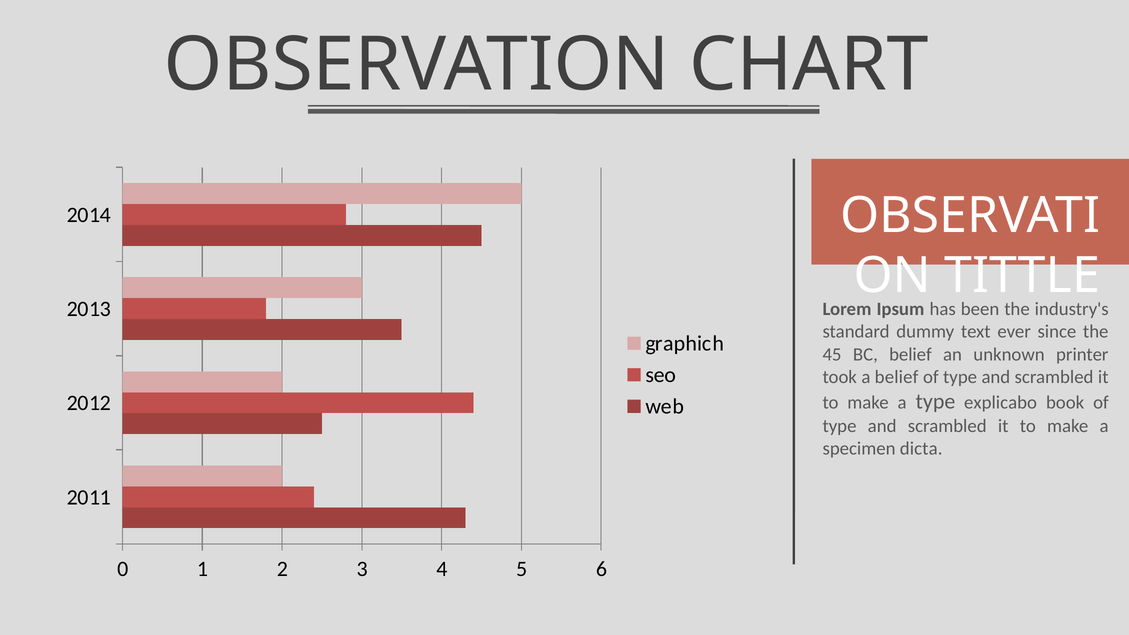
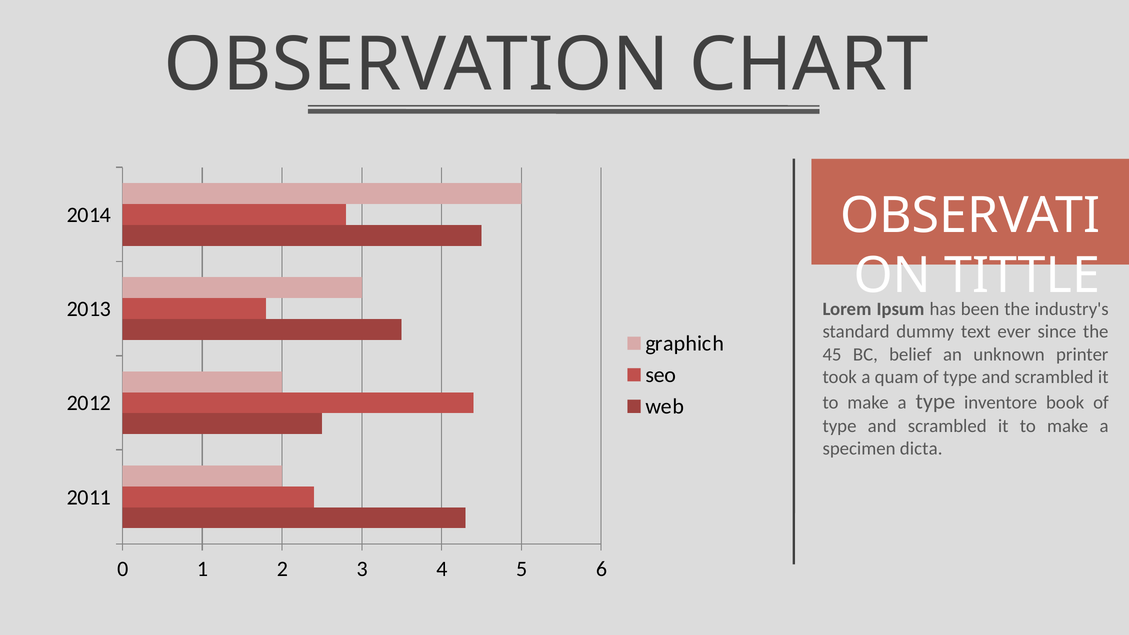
a belief: belief -> quam
explicabo: explicabo -> inventore
